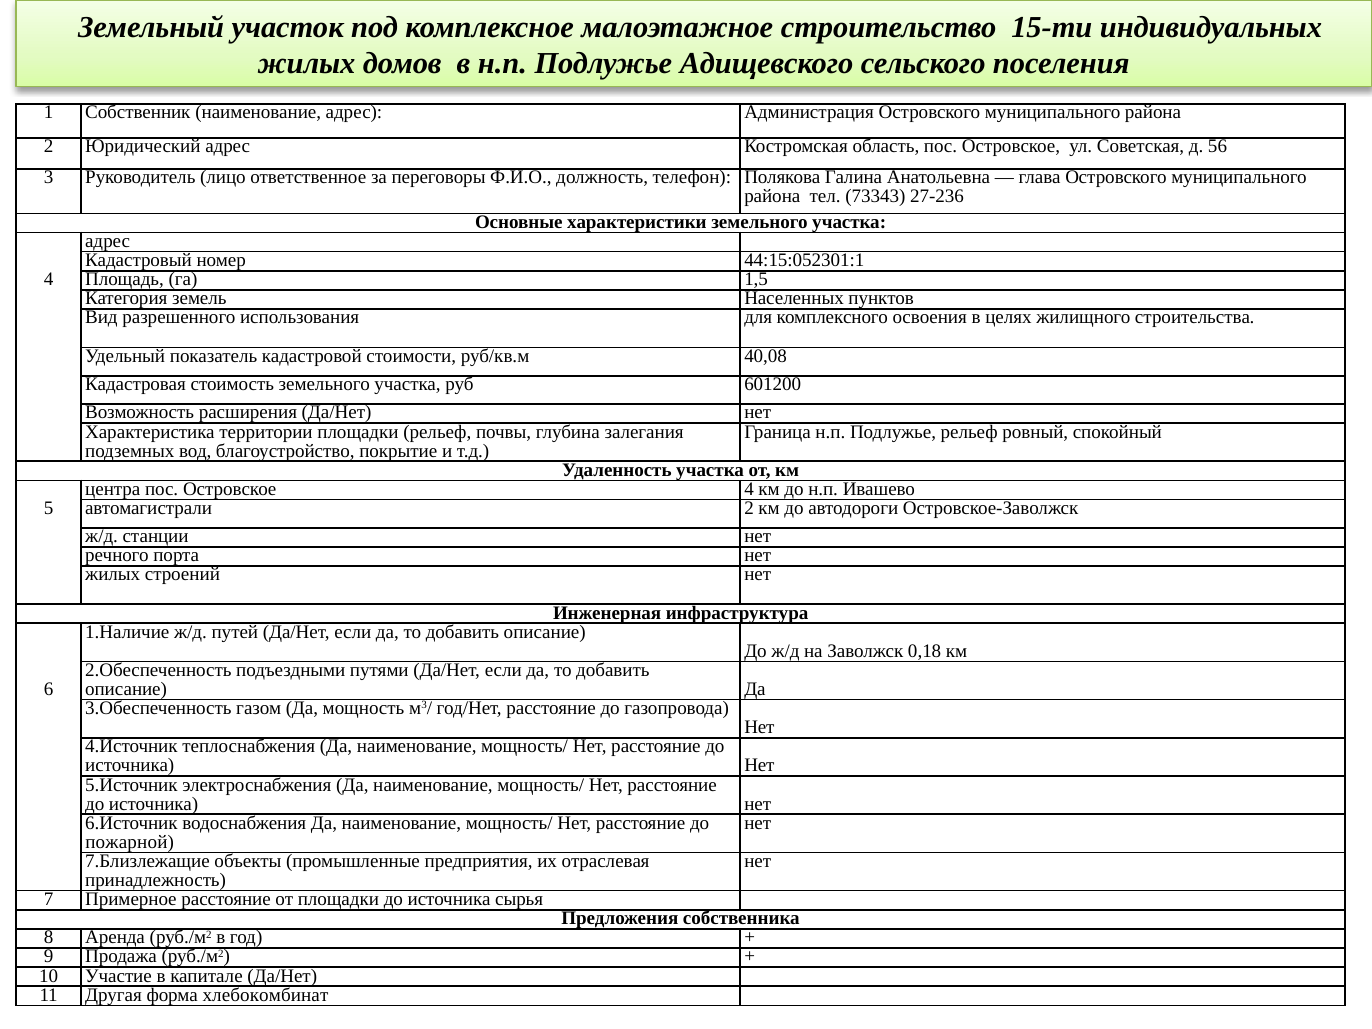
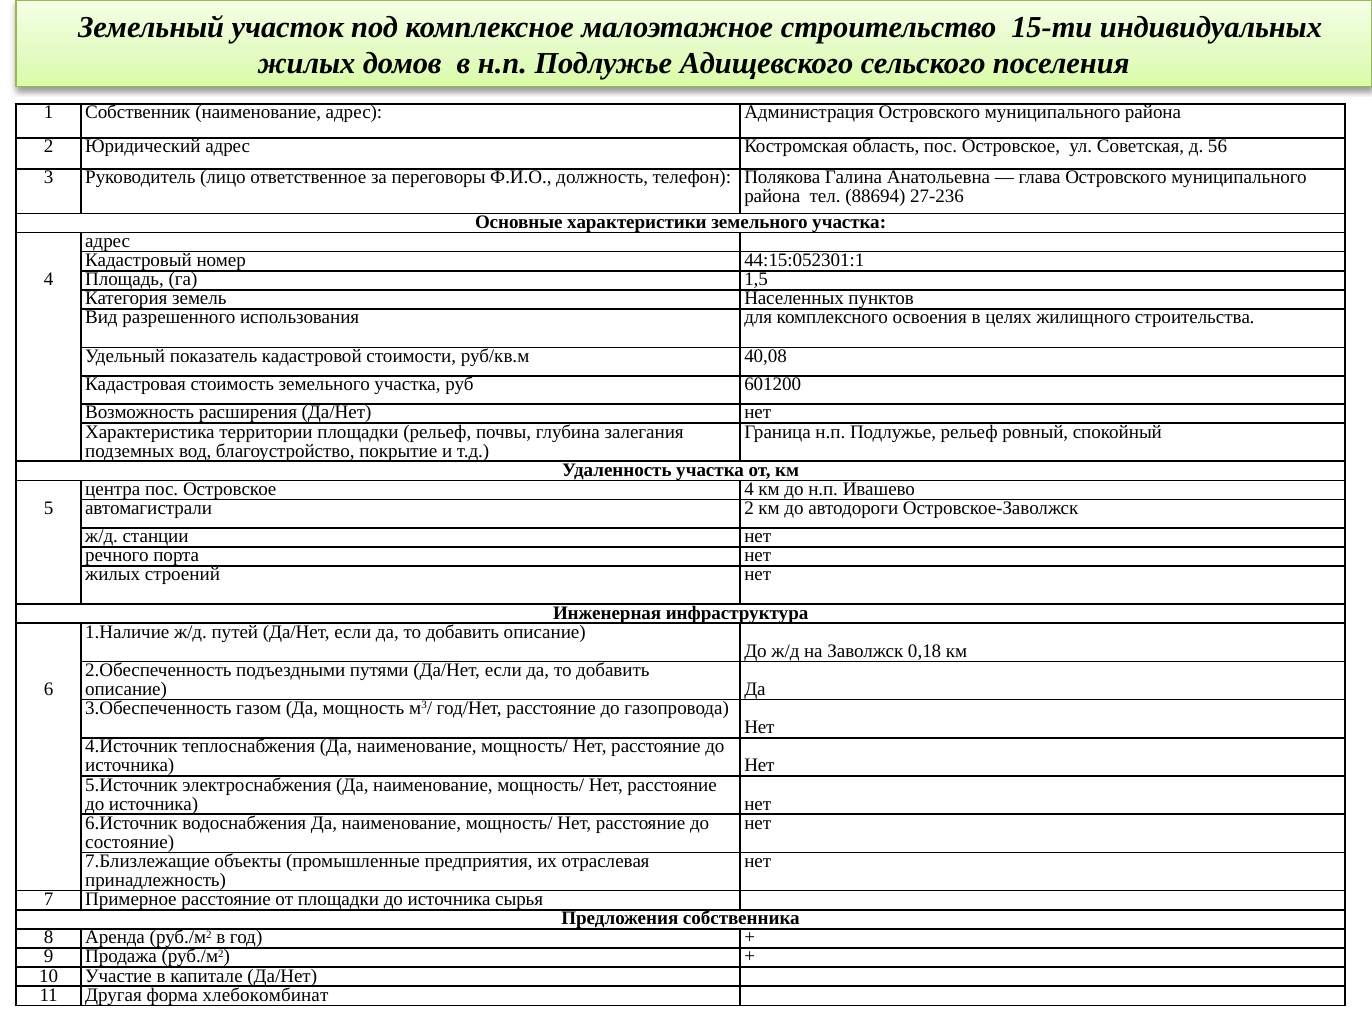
73343: 73343 -> 88694
пожарной: пожарной -> состояние
